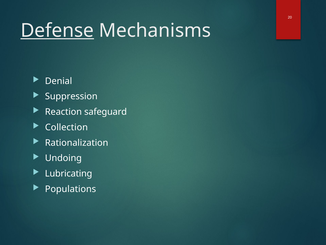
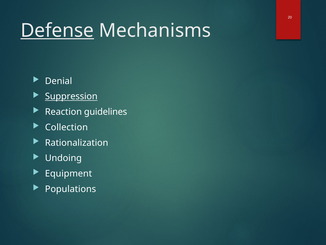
Suppression underline: none -> present
safeguard: safeguard -> guidelines
Lubricating: Lubricating -> Equipment
